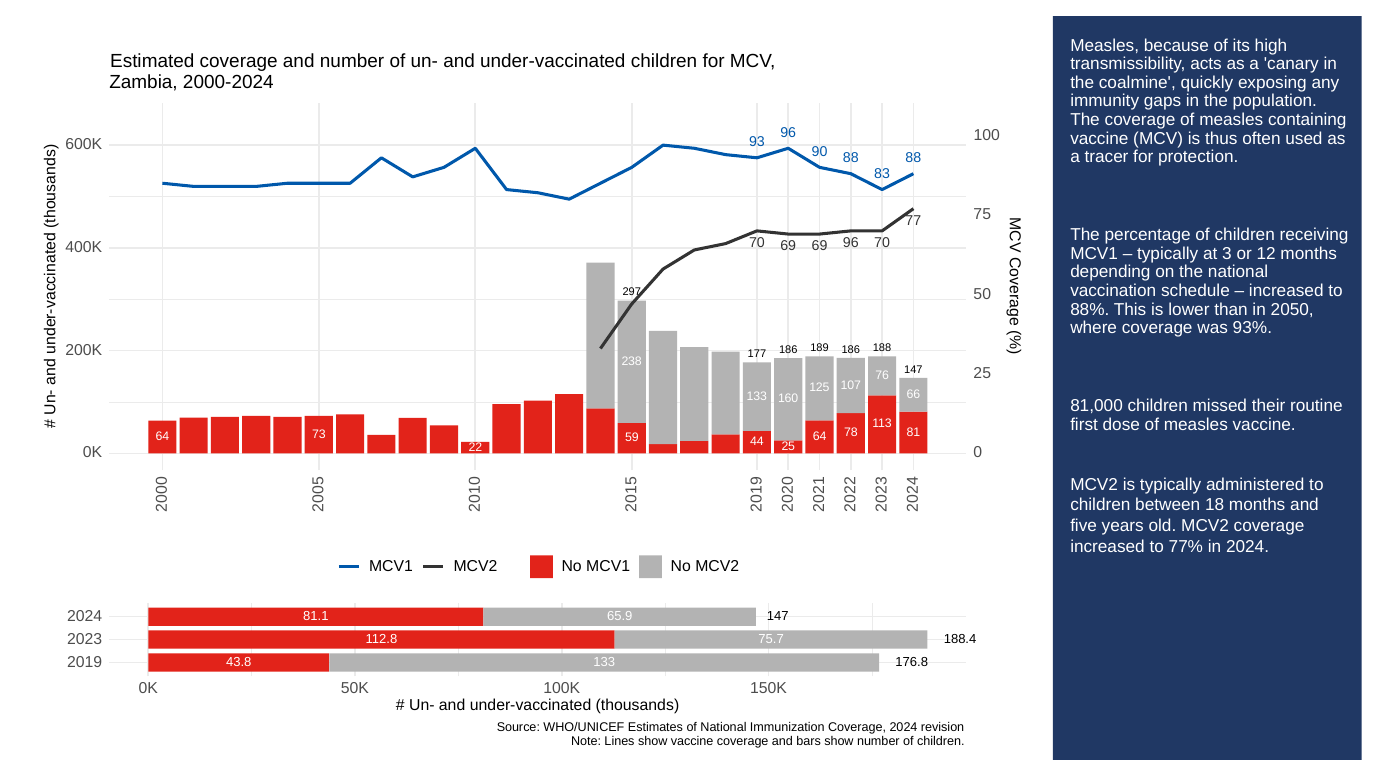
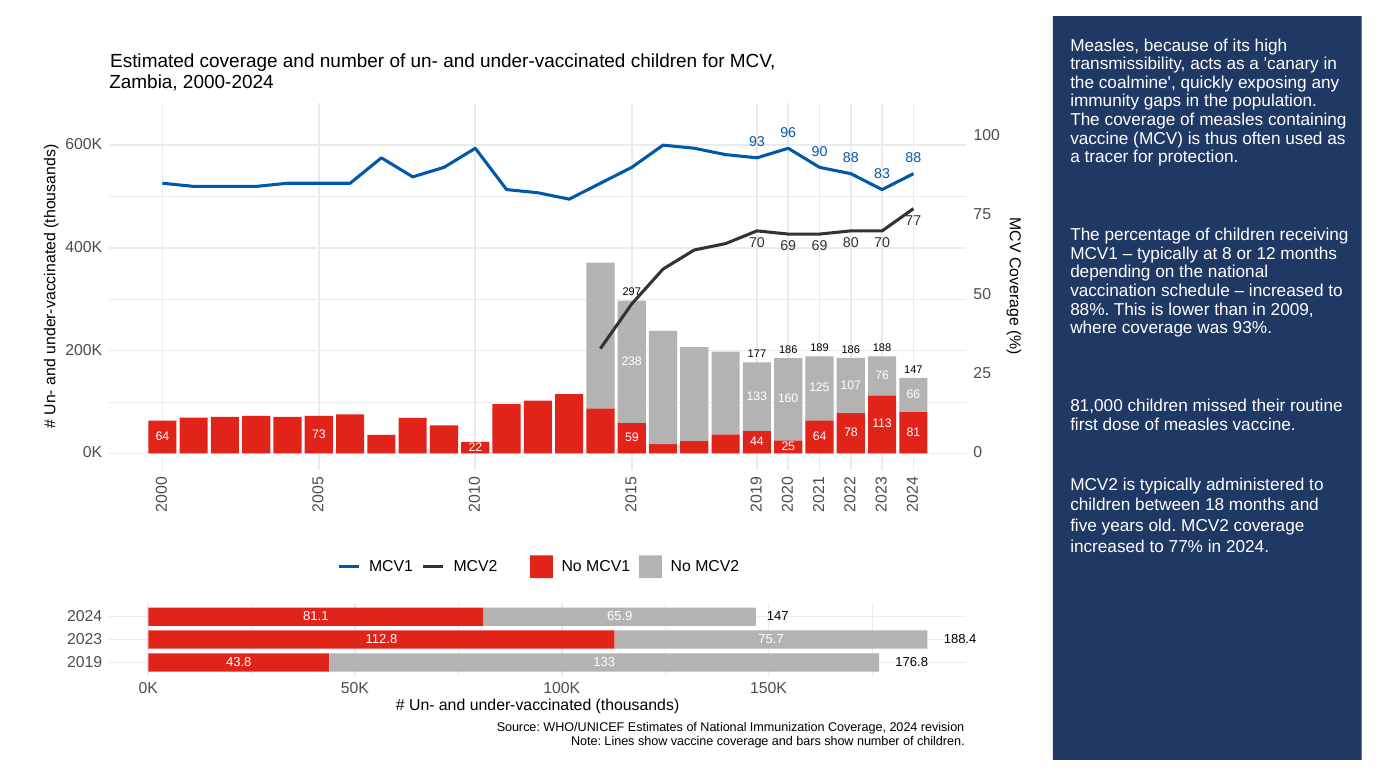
69 96: 96 -> 80
at 3: 3 -> 8
2050: 2050 -> 2009
